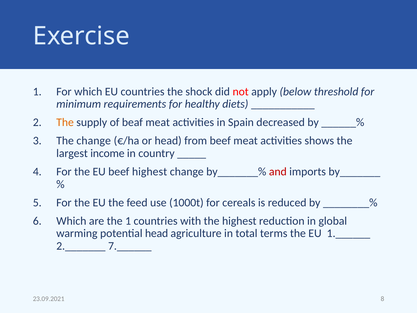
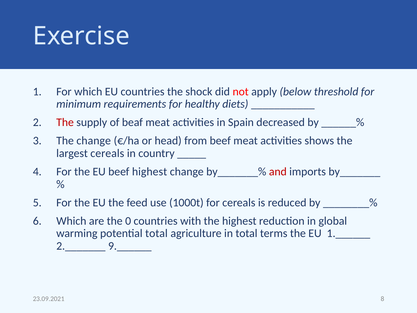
The at (65, 122) colour: orange -> red
largest income: income -> cereals
the 1: 1 -> 0
potential head: head -> total
7.______: 7.______ -> 9.______
